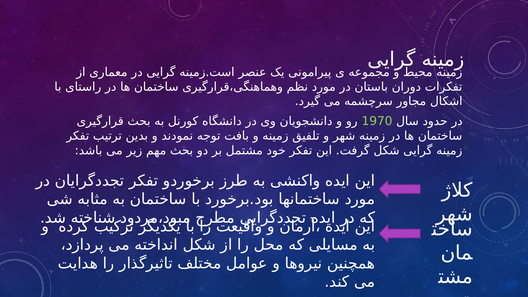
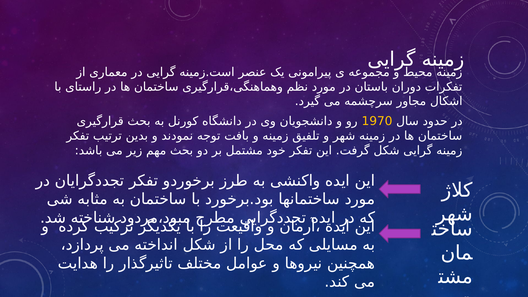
1970 colour: light green -> yellow
